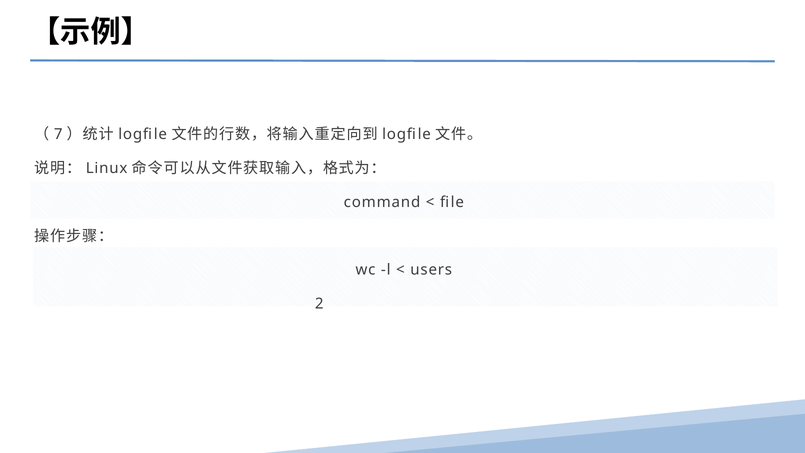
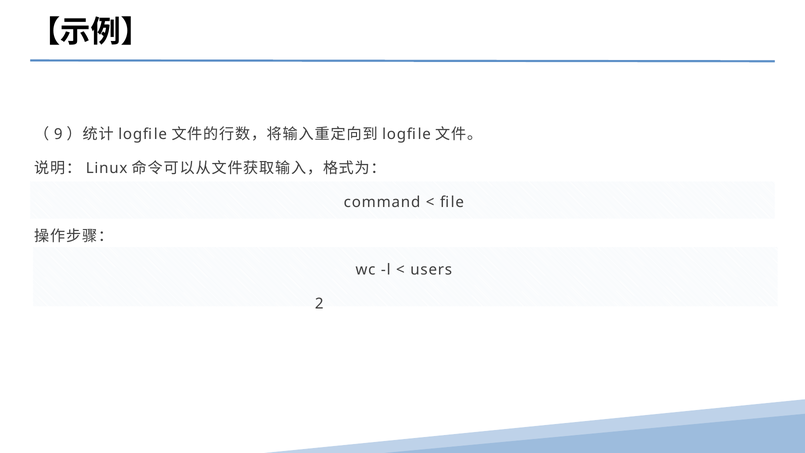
7: 7 -> 9
